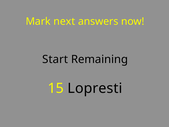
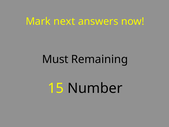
Start: Start -> Must
Lopresti: Lopresti -> Number
